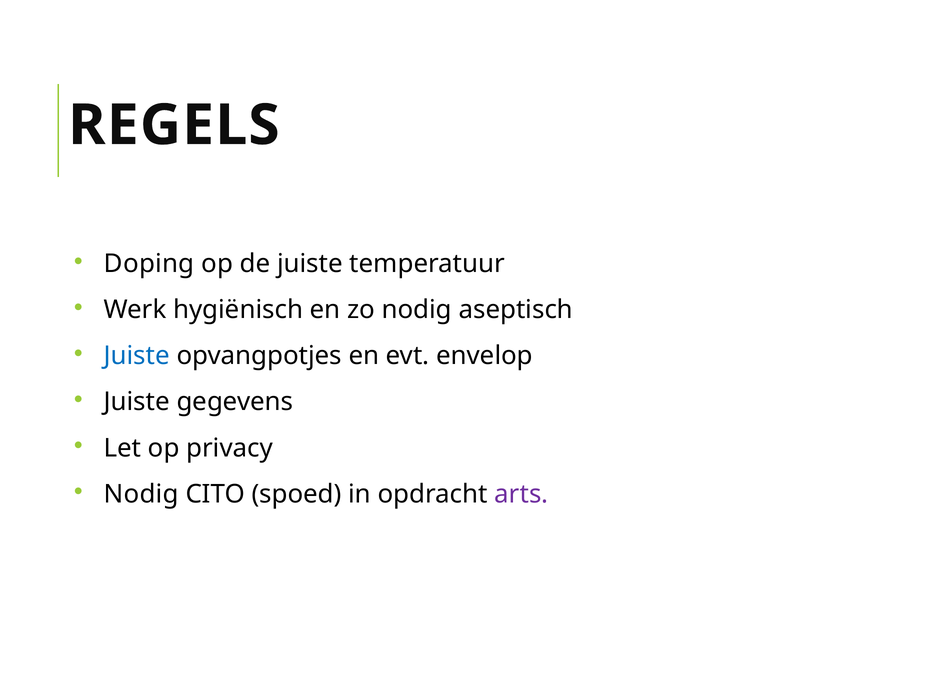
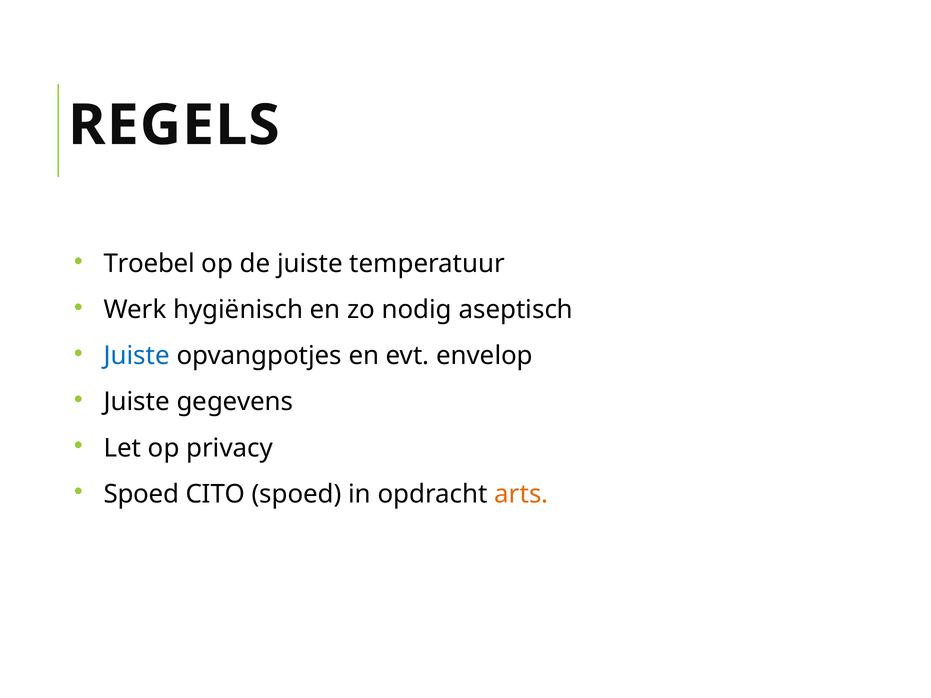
Doping: Doping -> Troebel
Nodig at (141, 494): Nodig -> Spoed
arts colour: purple -> orange
